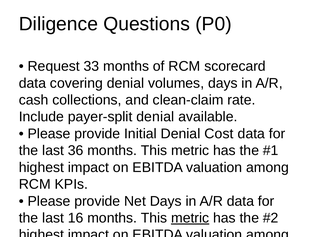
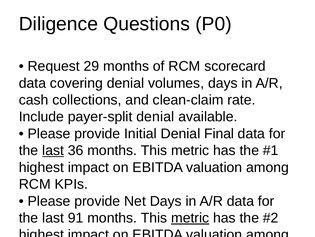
33: 33 -> 29
Denial Cost: Cost -> Final
last at (53, 150) underline: none -> present
16: 16 -> 91
